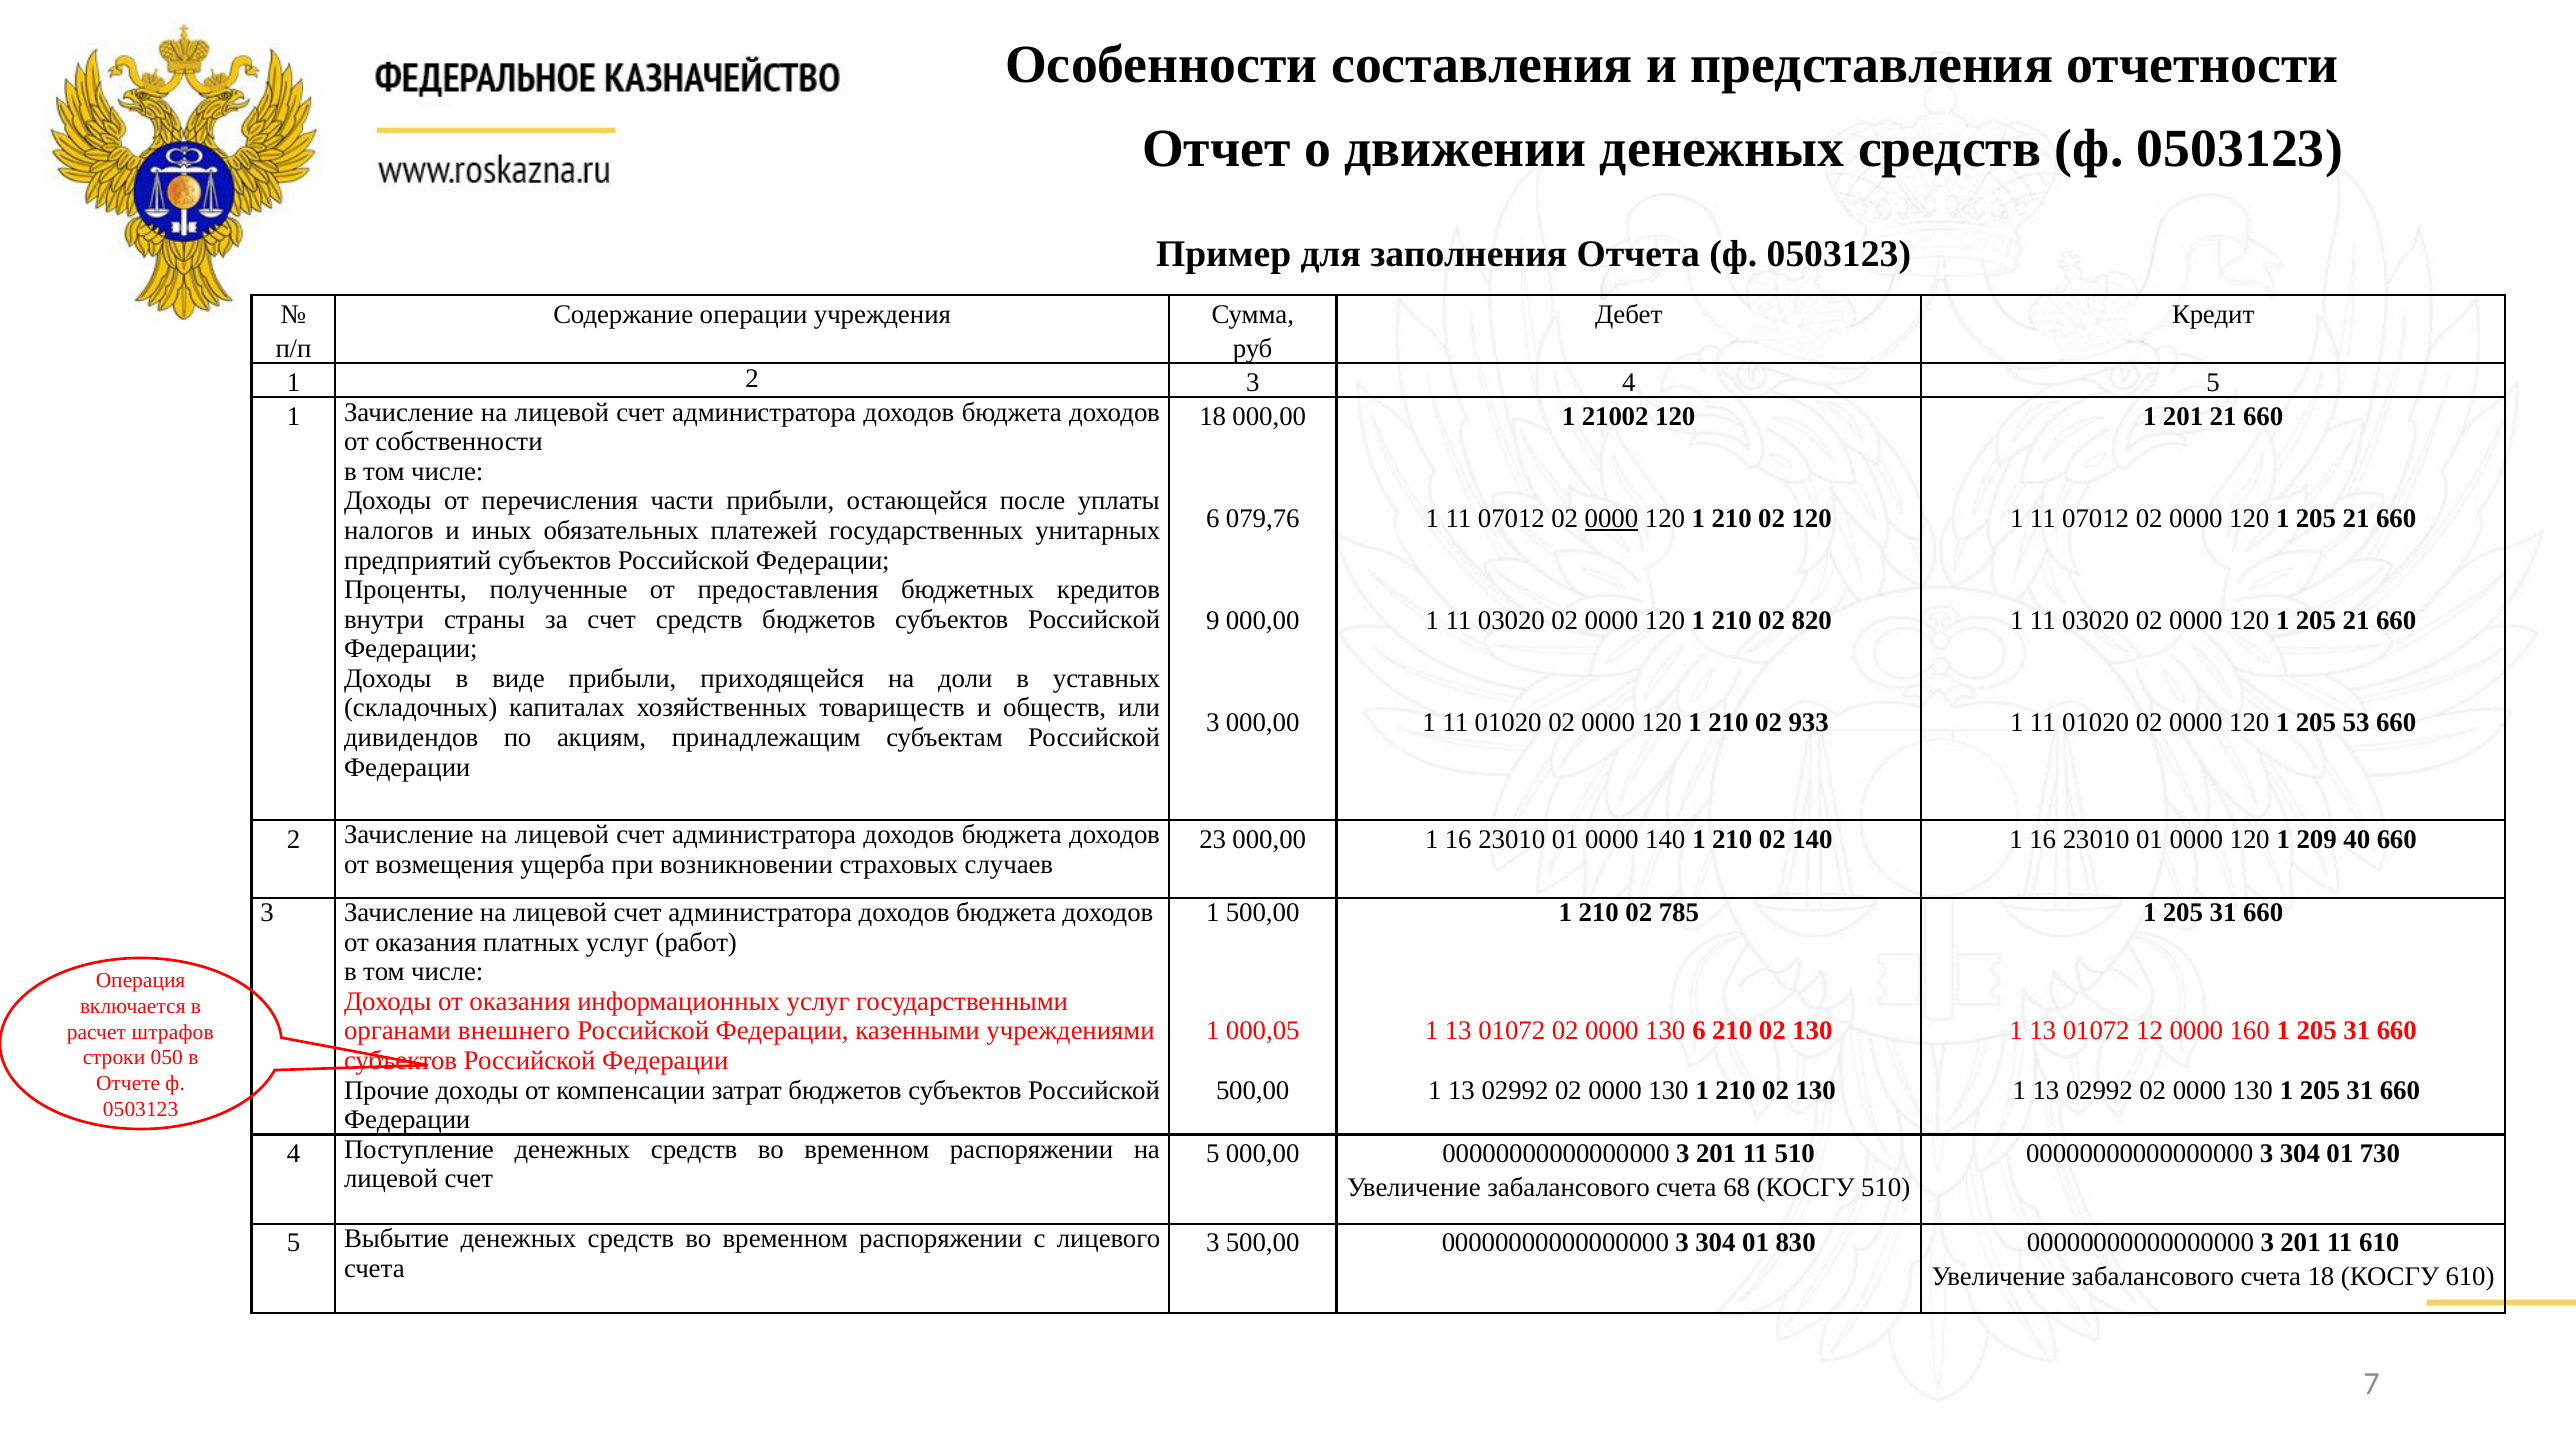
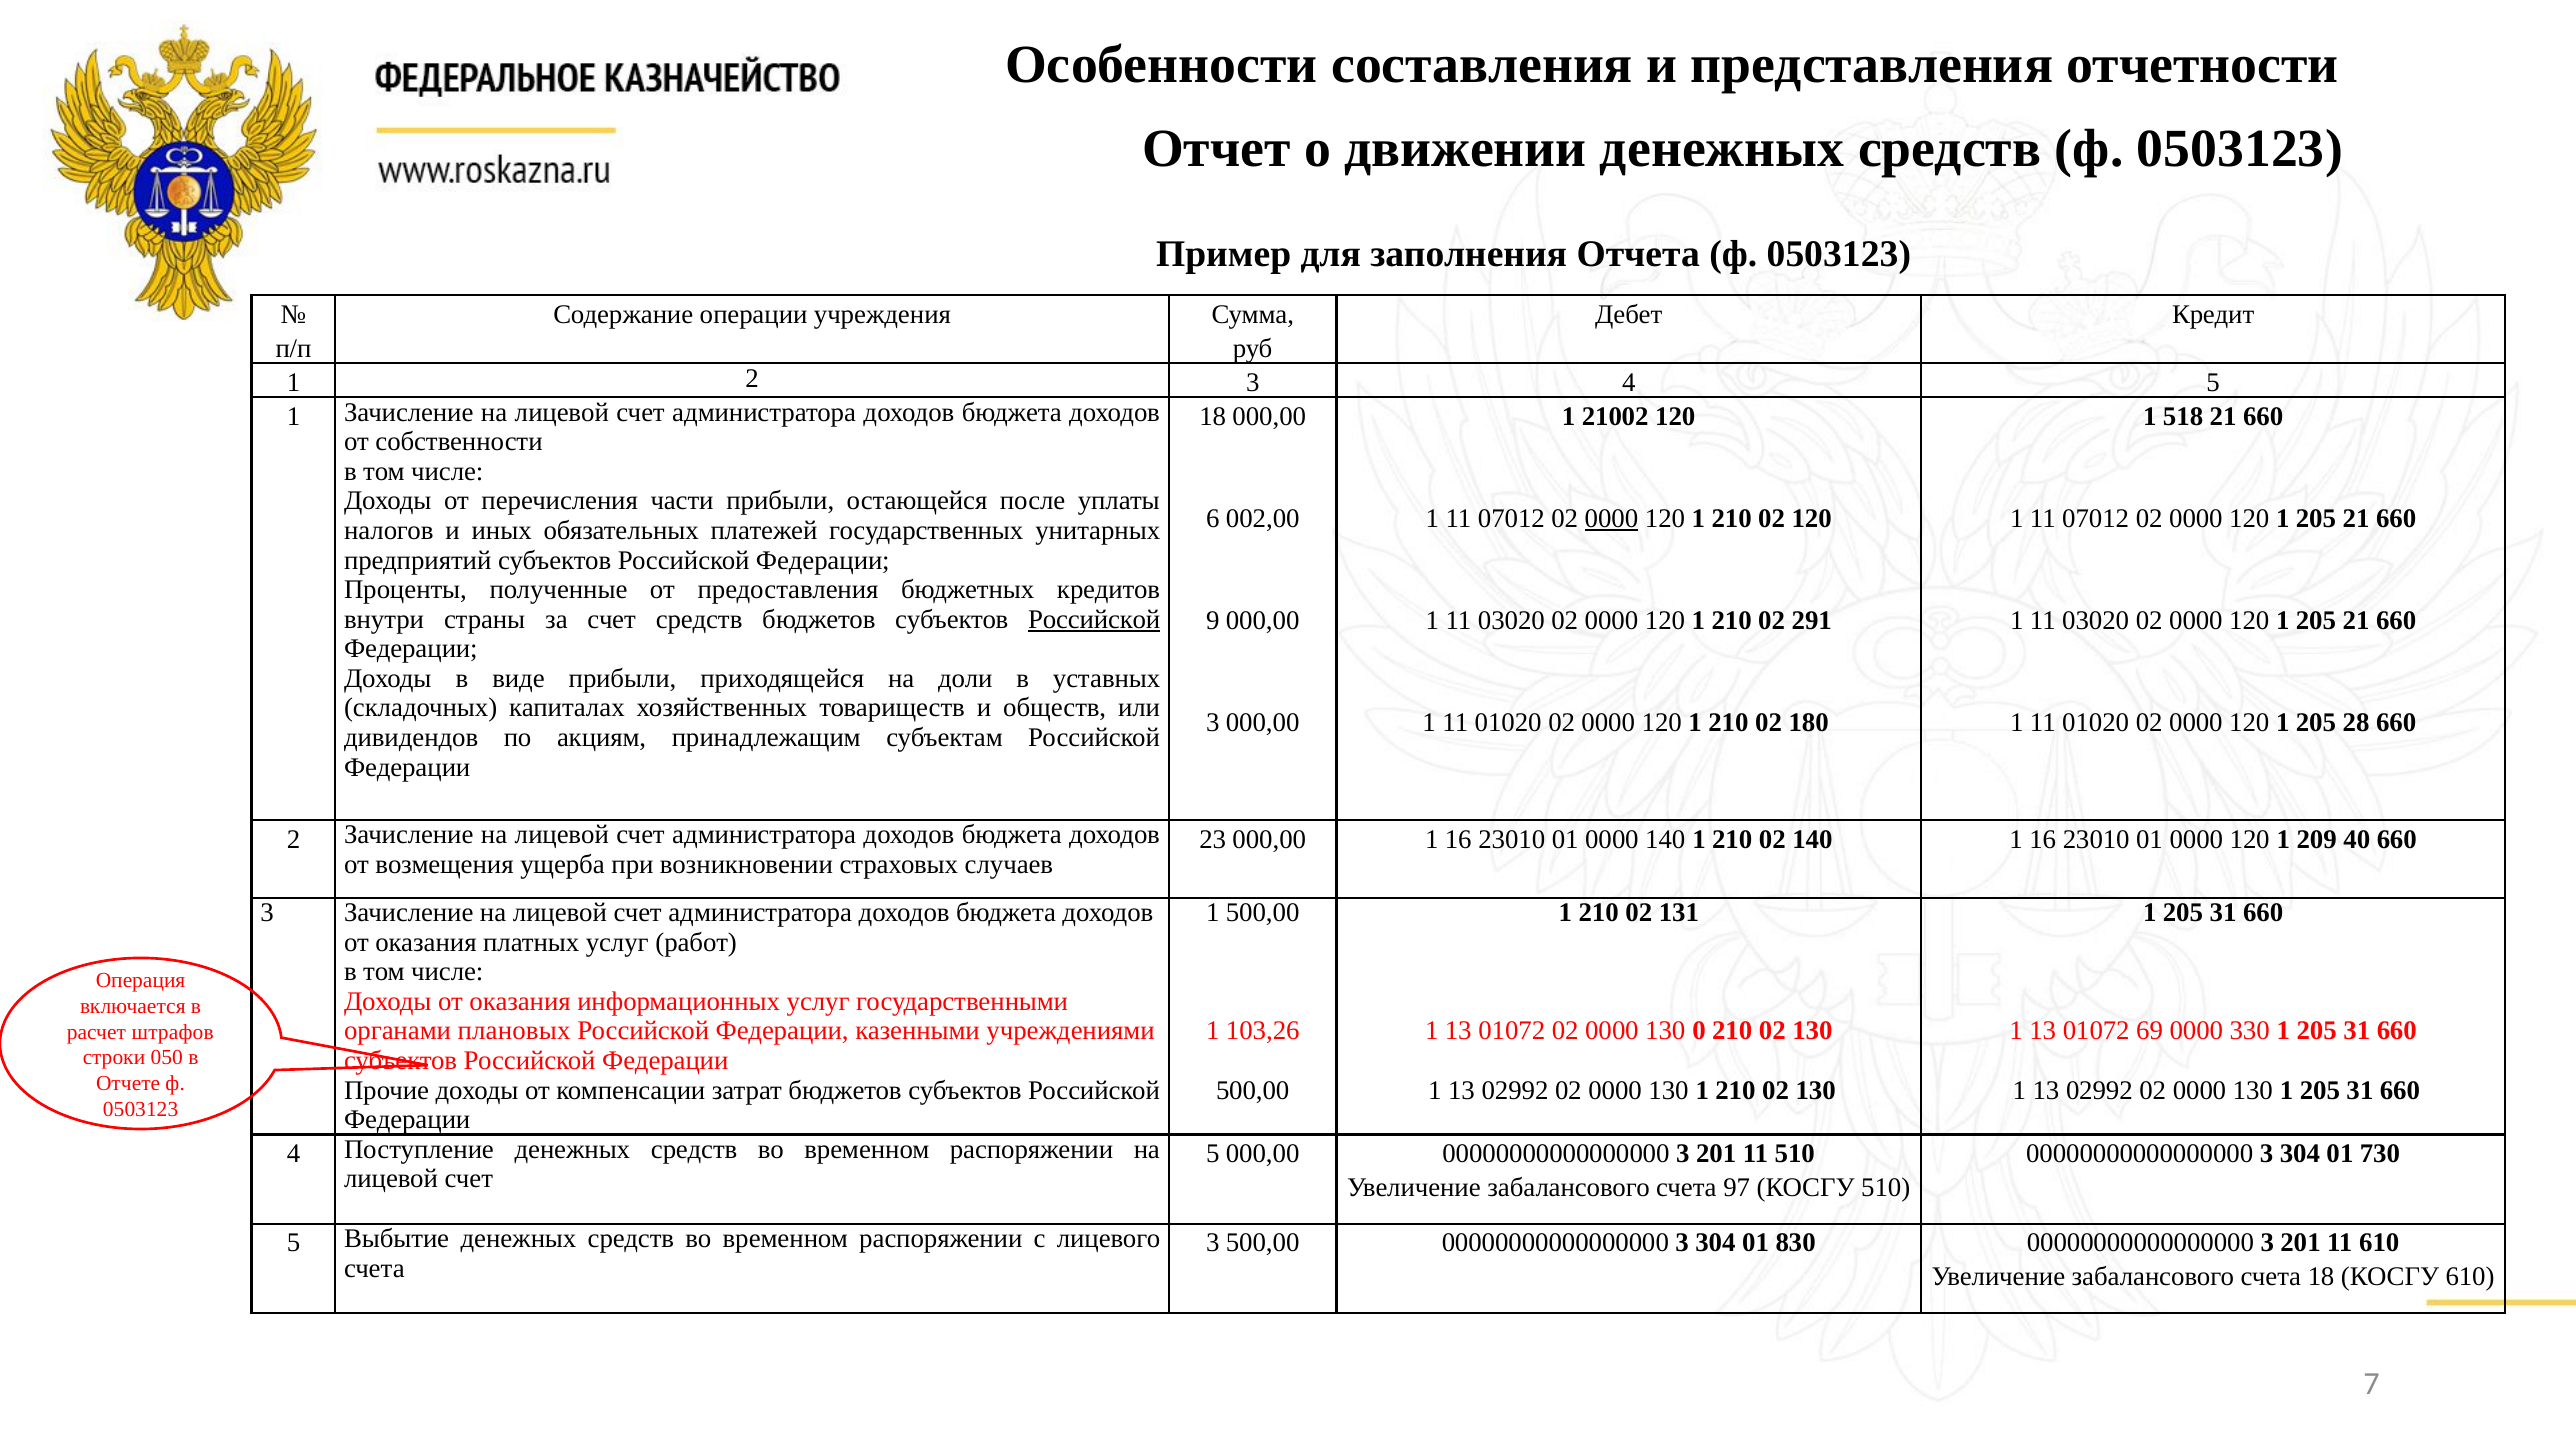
1 201: 201 -> 518
079,76: 079,76 -> 002,00
Российской at (1094, 619) underline: none -> present
820: 820 -> 291
933: 933 -> 180
53: 53 -> 28
785: 785 -> 131
внешнего: внешнего -> плановых
000,05: 000,05 -> 103,26
130 6: 6 -> 0
12: 12 -> 69
160: 160 -> 330
68: 68 -> 97
